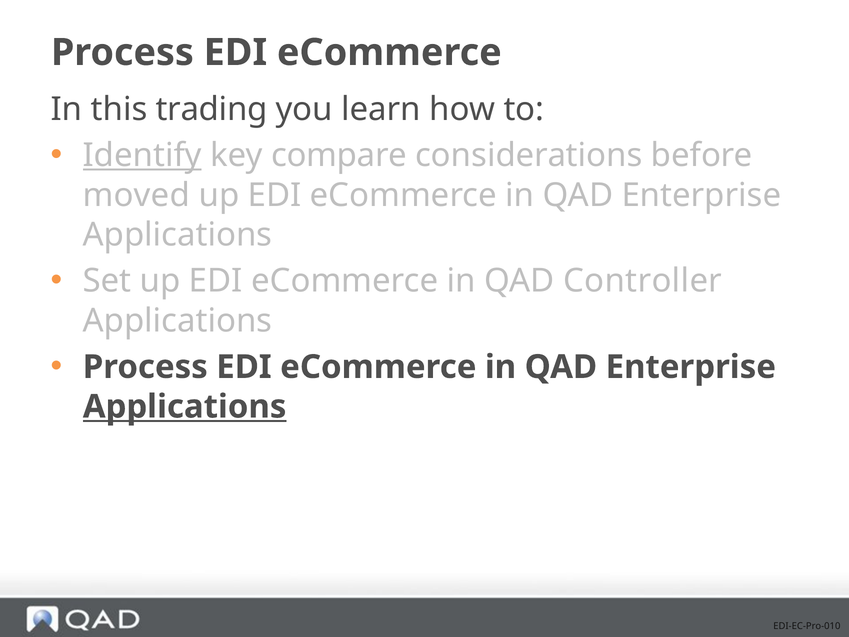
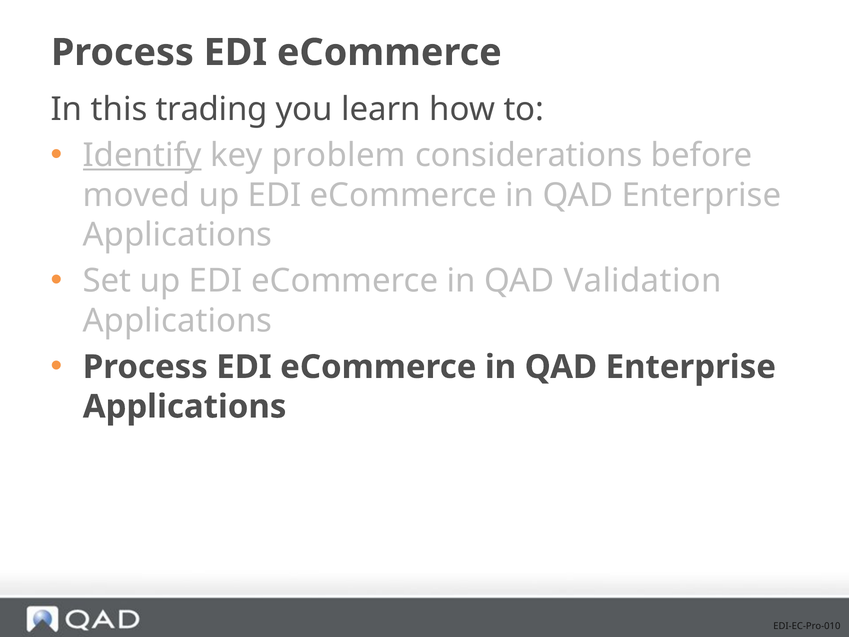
compare: compare -> problem
Controller: Controller -> Validation
Applications at (185, 407) underline: present -> none
